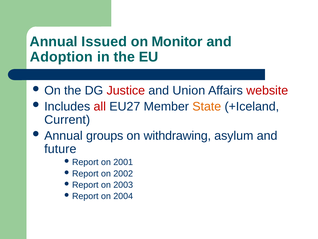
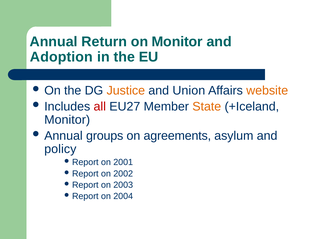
Issued: Issued -> Return
Justice colour: red -> orange
website colour: red -> orange
Current at (67, 120): Current -> Monitor
withdrawing: withdrawing -> agreements
future: future -> policy
